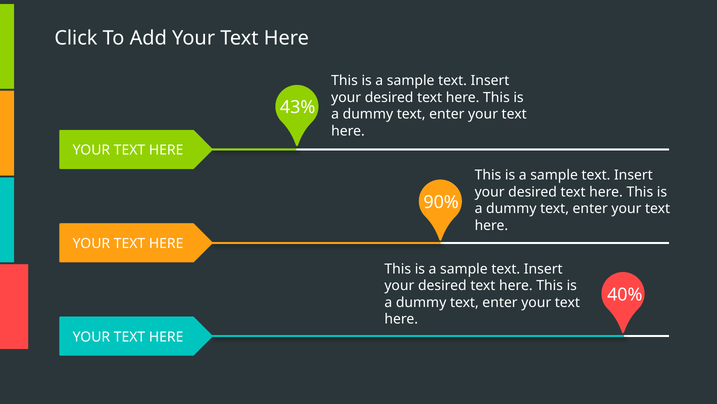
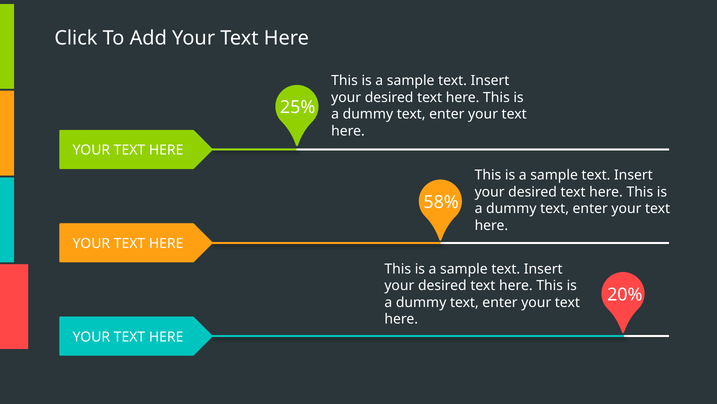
43%: 43% -> 25%
90%: 90% -> 58%
40%: 40% -> 20%
